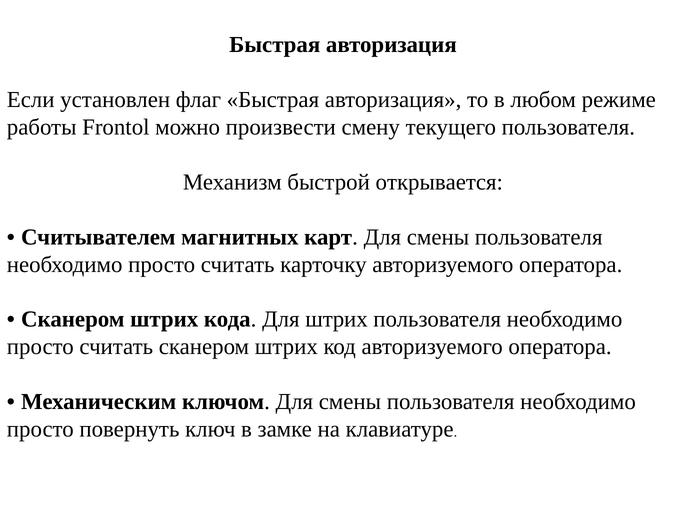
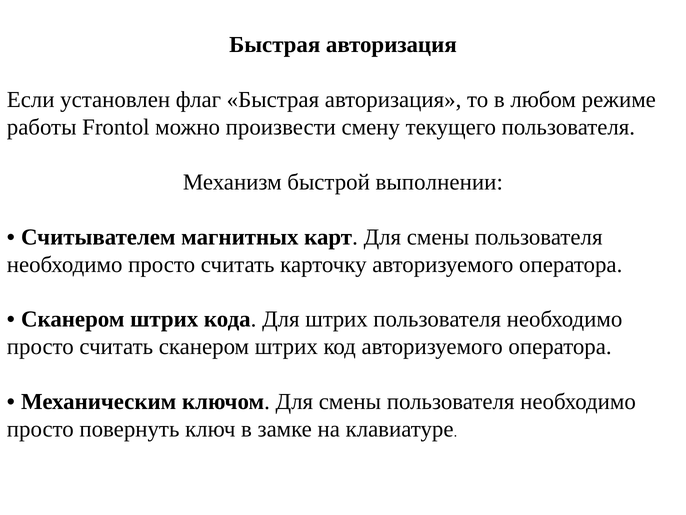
открывается: открывается -> выполнении
